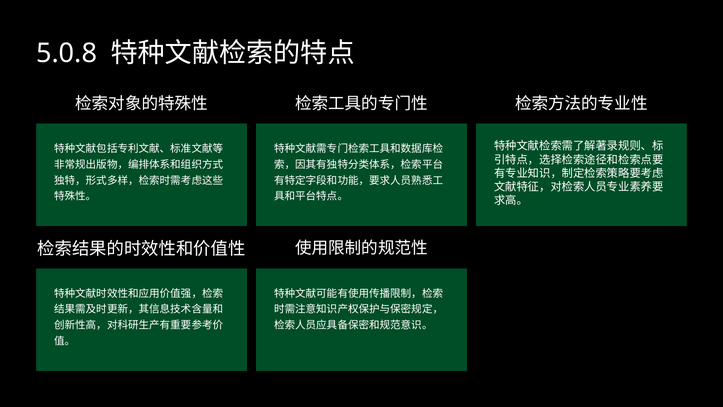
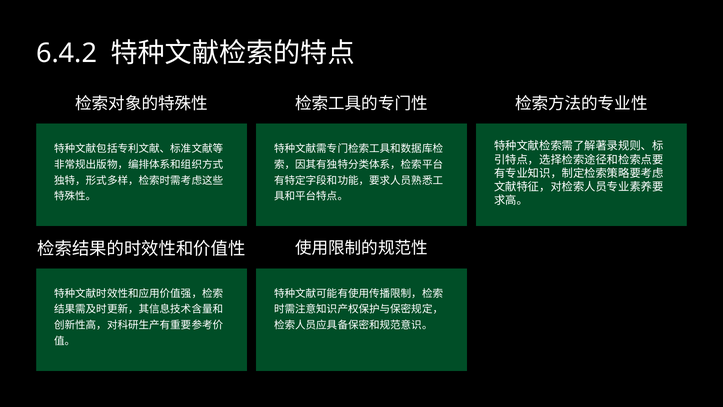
5.0.8: 5.0.8 -> 6.4.2
